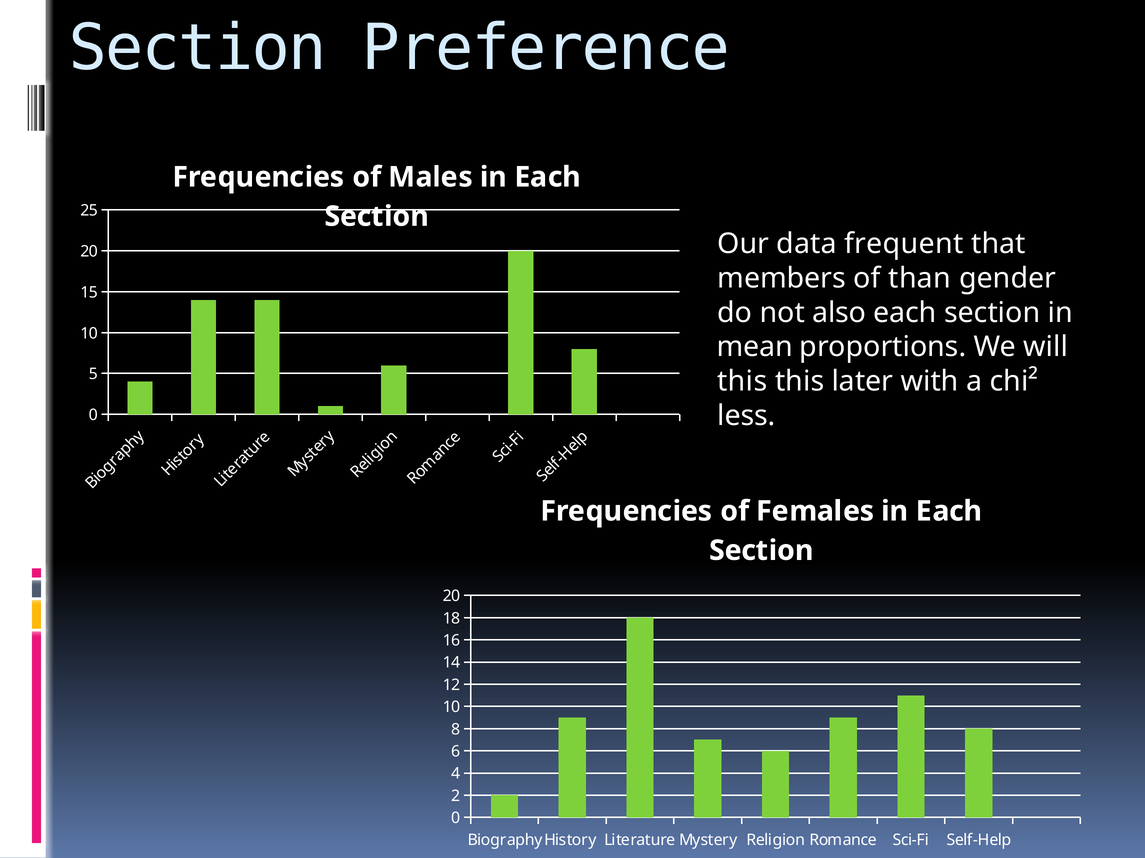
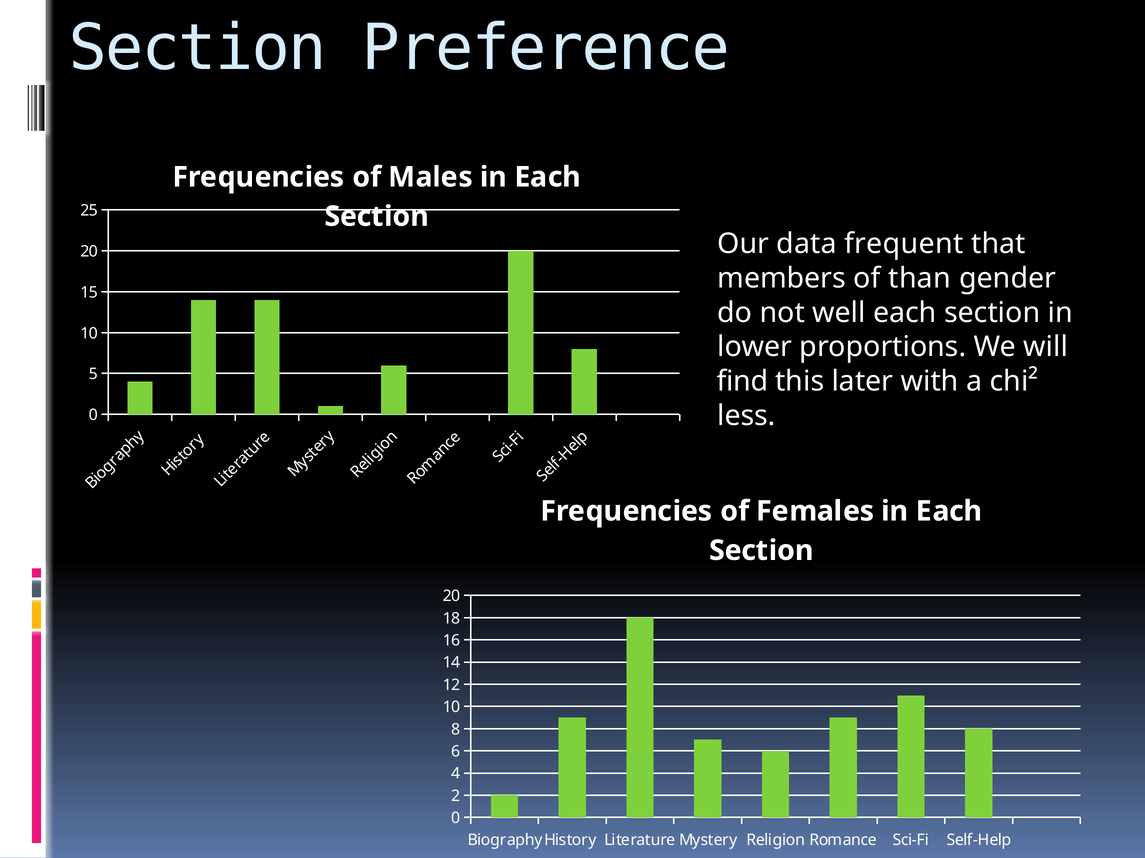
also: also -> well
mean: mean -> lower
this at (742, 382): this -> find
